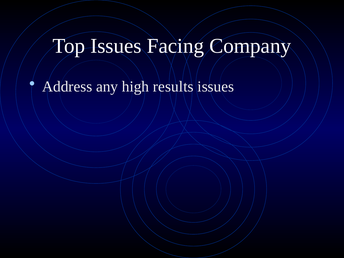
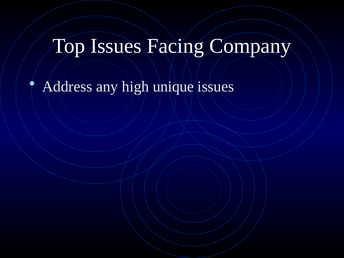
results: results -> unique
